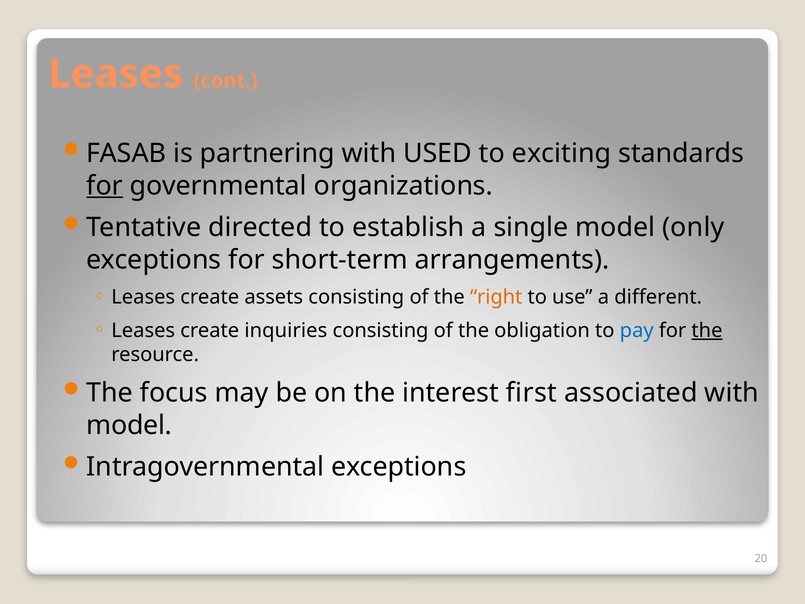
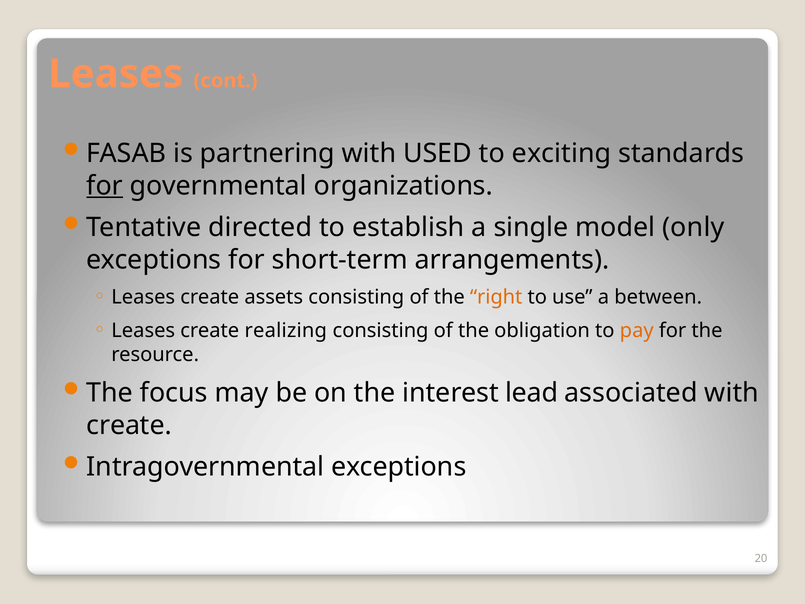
different: different -> between
inquiries: inquiries -> realizing
pay colour: blue -> orange
the at (707, 330) underline: present -> none
first: first -> lead
model at (129, 425): model -> create
